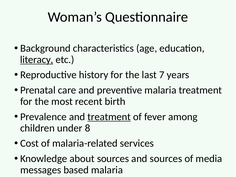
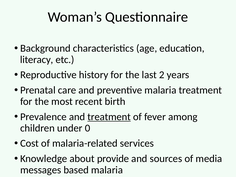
literacy underline: present -> none
7: 7 -> 2
8: 8 -> 0
about sources: sources -> provide
